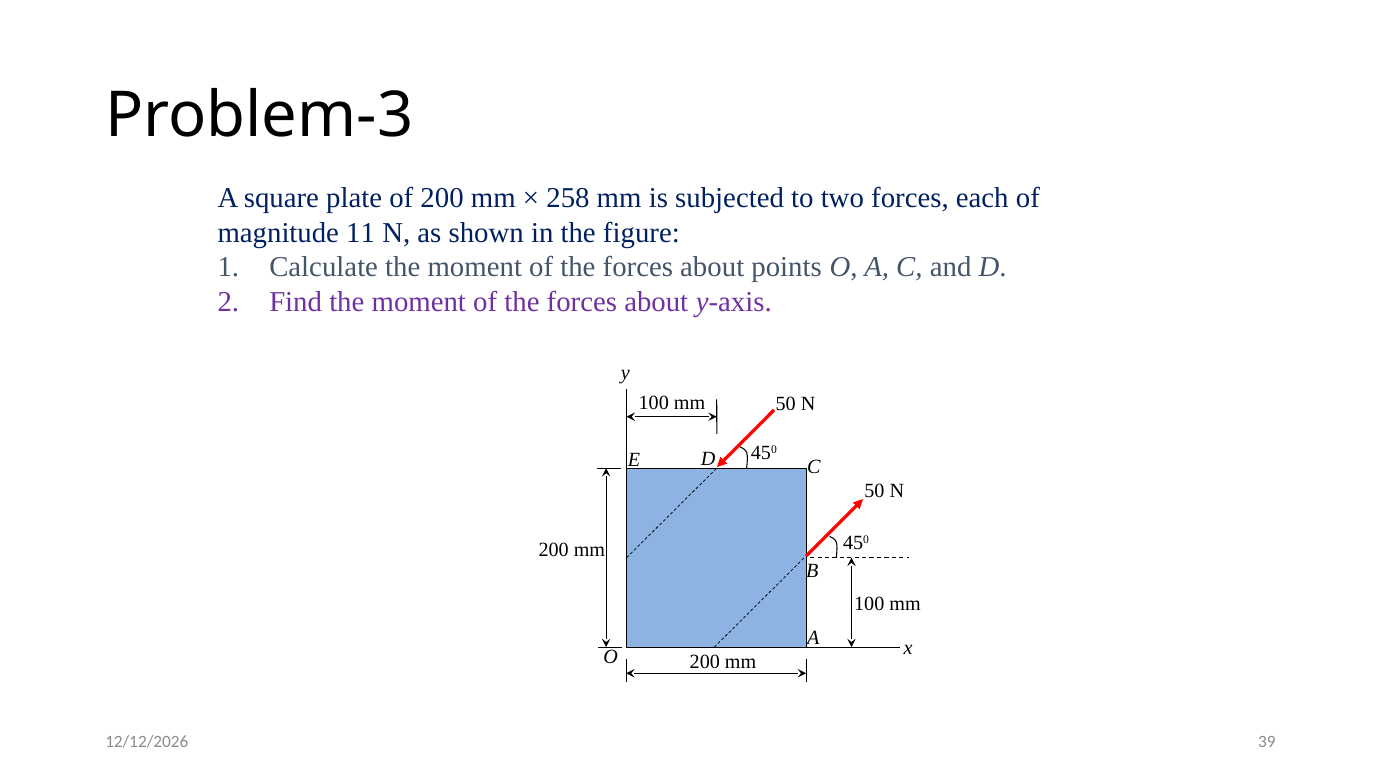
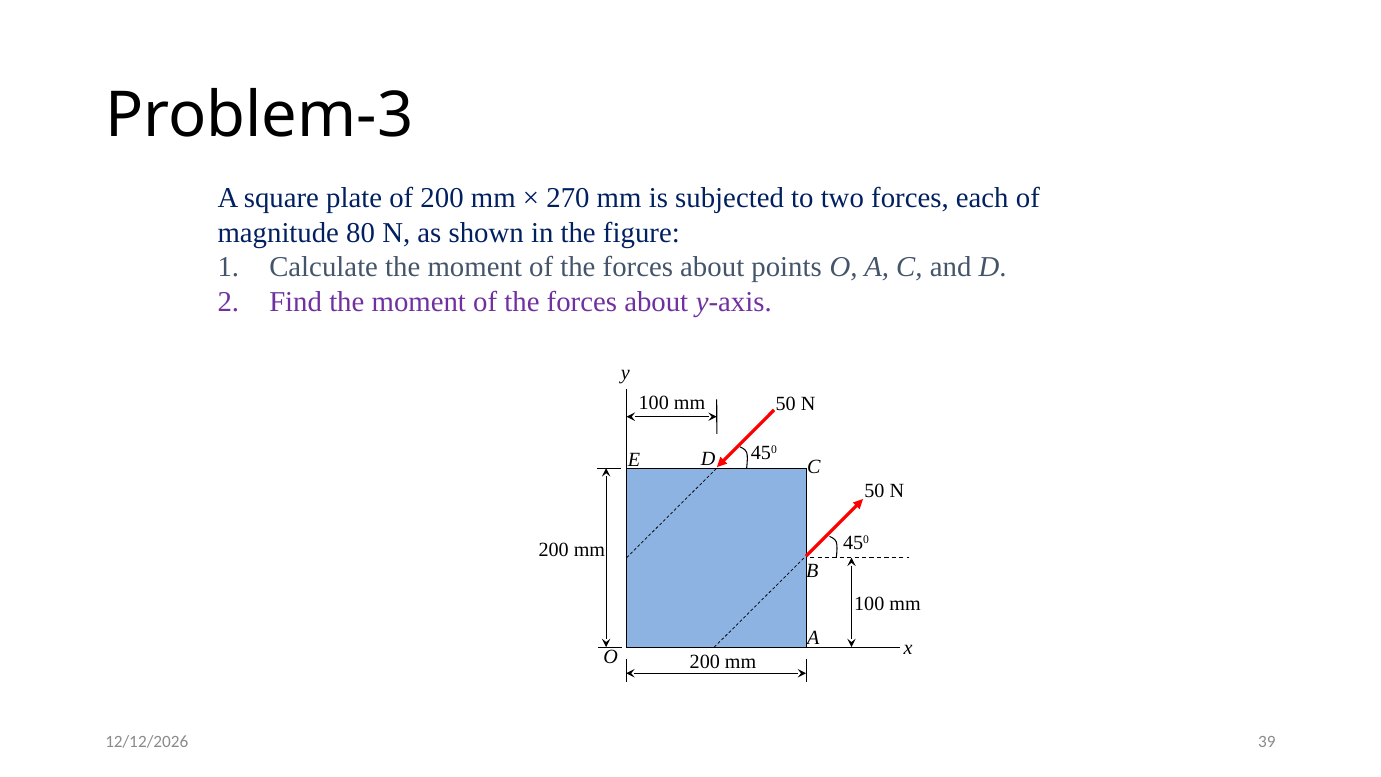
258: 258 -> 270
11: 11 -> 80
